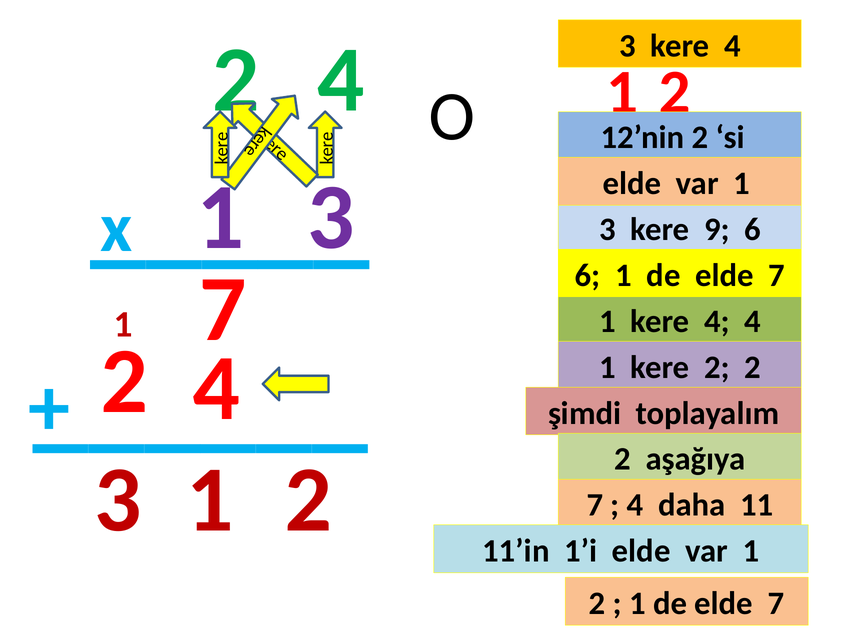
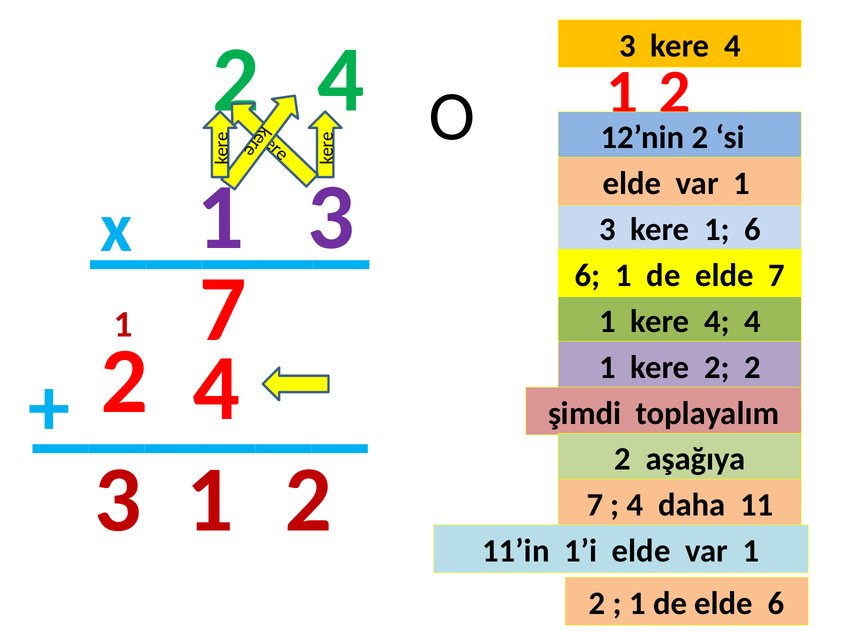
kere 9: 9 -> 1
7 at (776, 604): 7 -> 6
